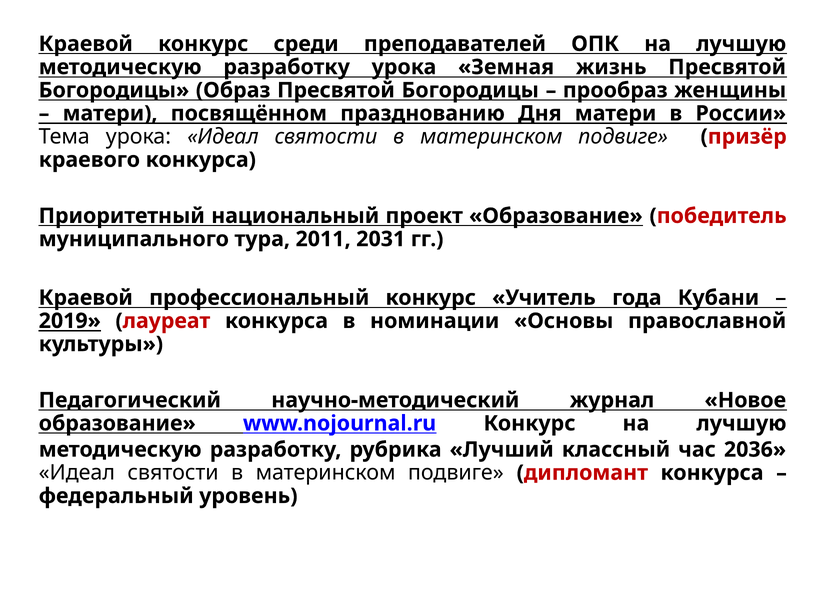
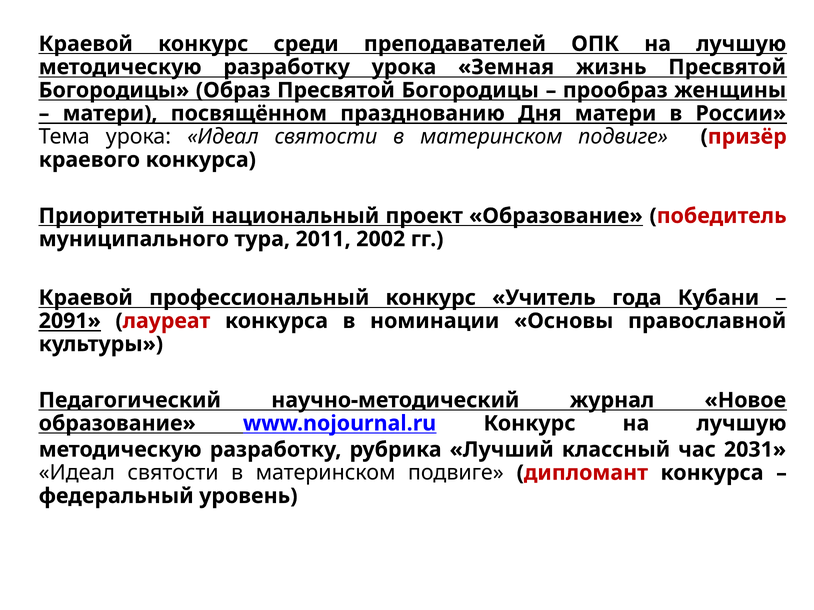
2031: 2031 -> 2002
2019: 2019 -> 2091
2036: 2036 -> 2031
